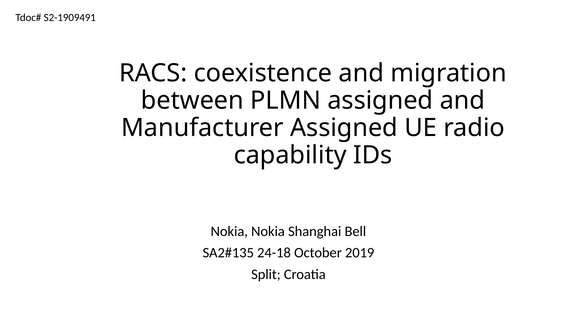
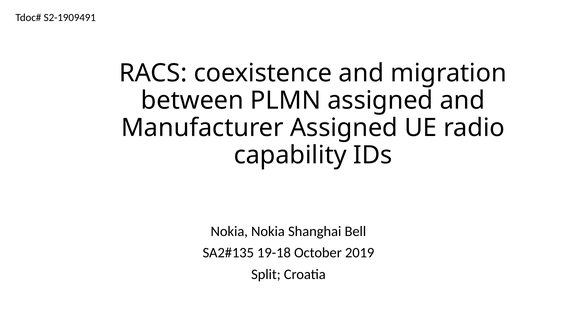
24-18: 24-18 -> 19-18
